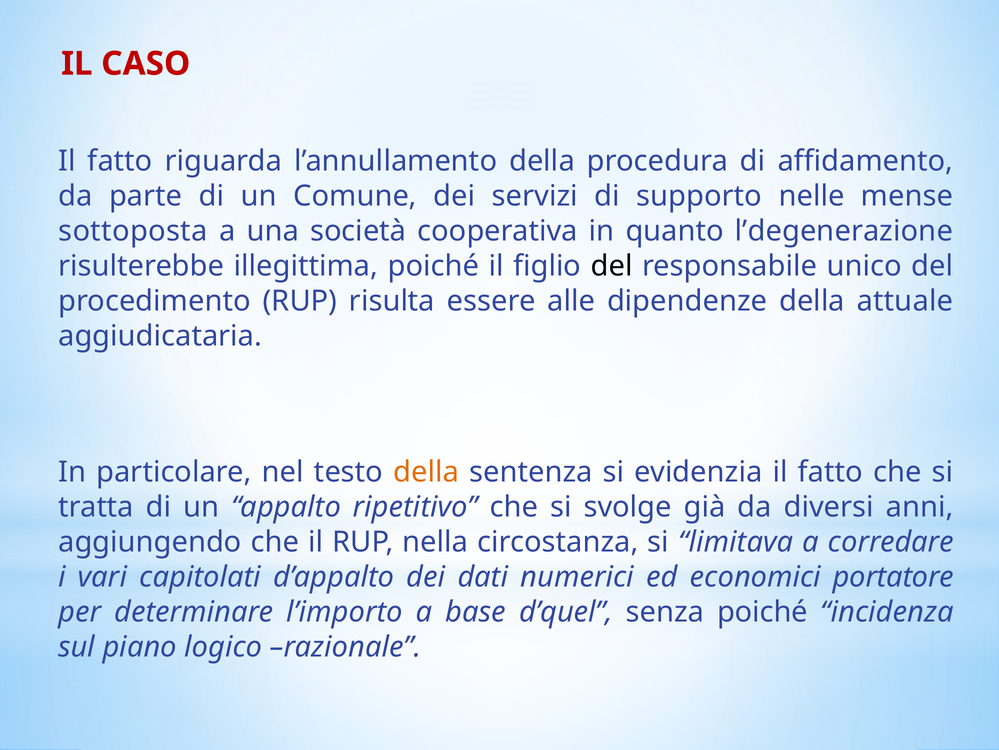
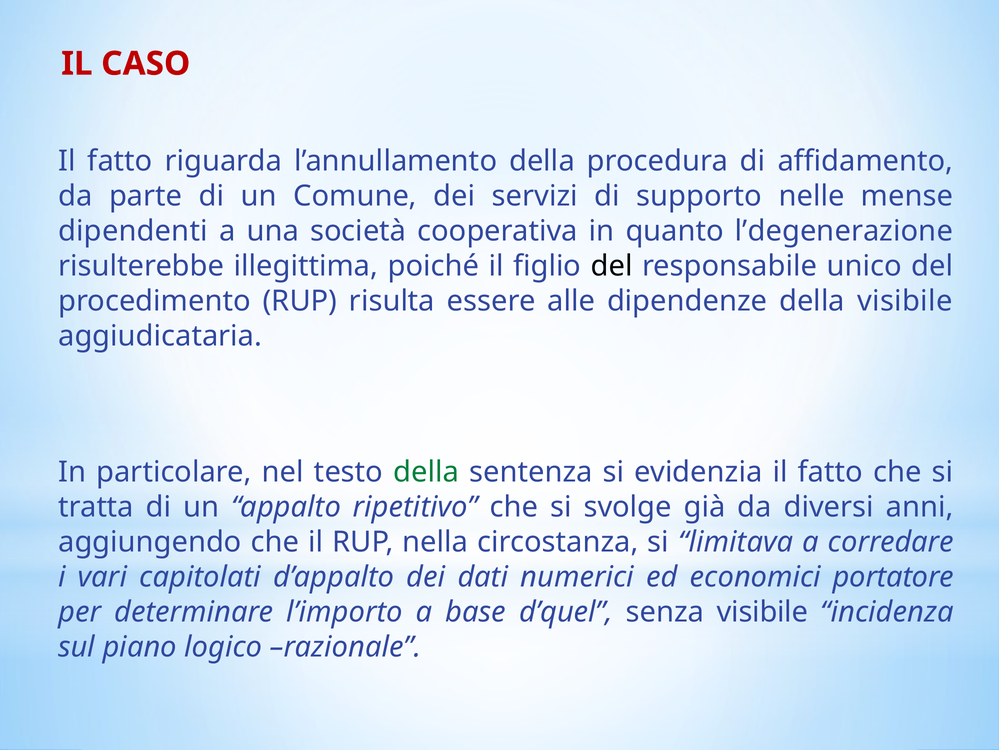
sottoposta: sottoposta -> dipendenti
della attuale: attuale -> visibile
della at (426, 472) colour: orange -> green
senza poiché: poiché -> visibile
